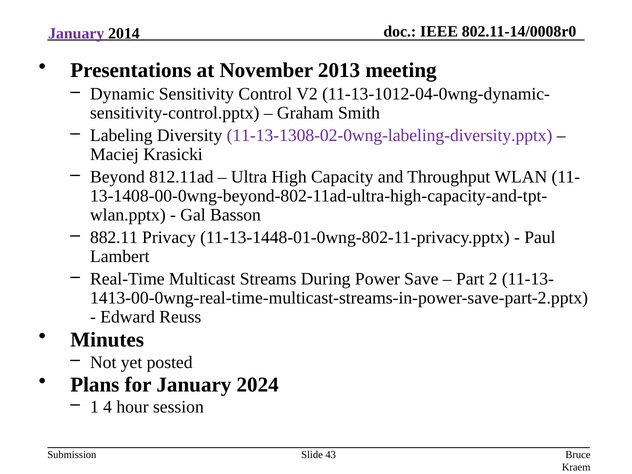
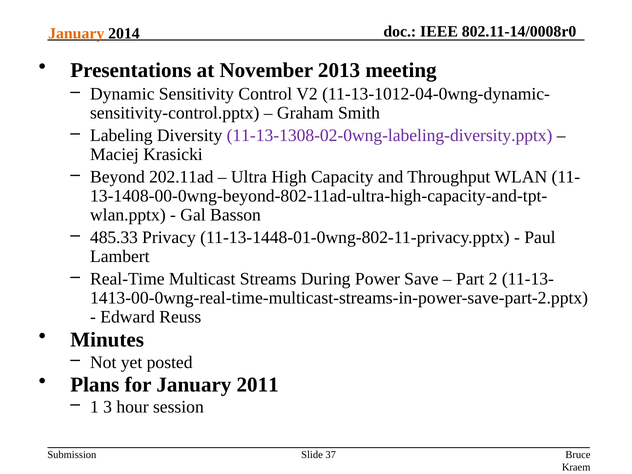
January at (76, 34) colour: purple -> orange
812.11ad: 812.11ad -> 202.11ad
882.11: 882.11 -> 485.33
2024: 2024 -> 2011
4: 4 -> 3
43: 43 -> 37
